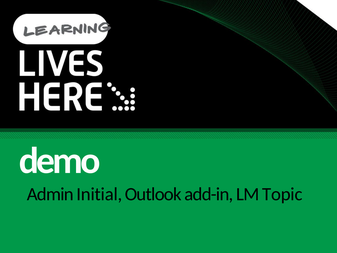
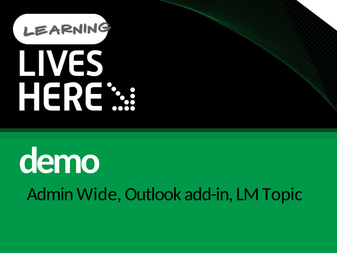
Initial: Initial -> Wide
